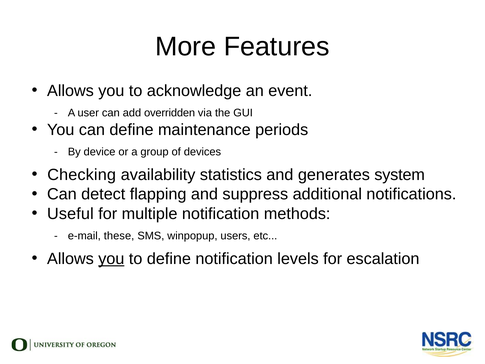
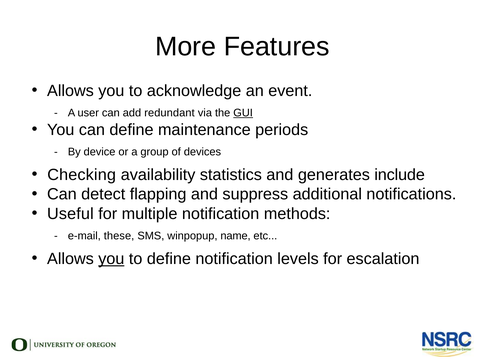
overridden: overridden -> redundant
GUI underline: none -> present
system: system -> include
users: users -> name
